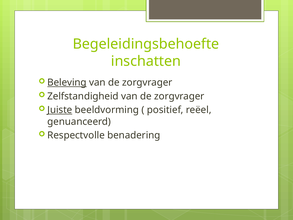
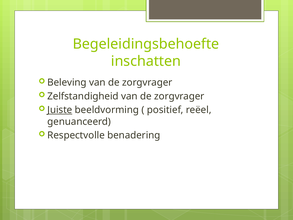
Beleving underline: present -> none
